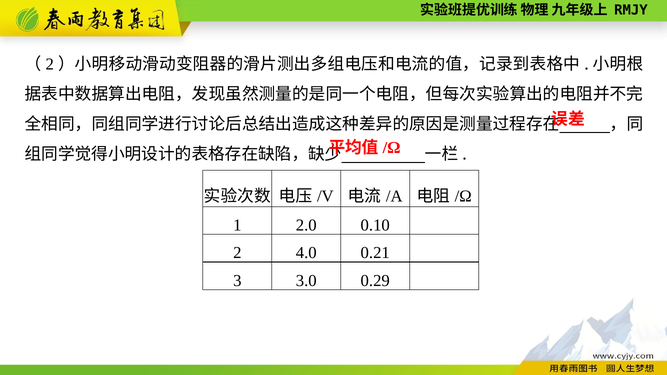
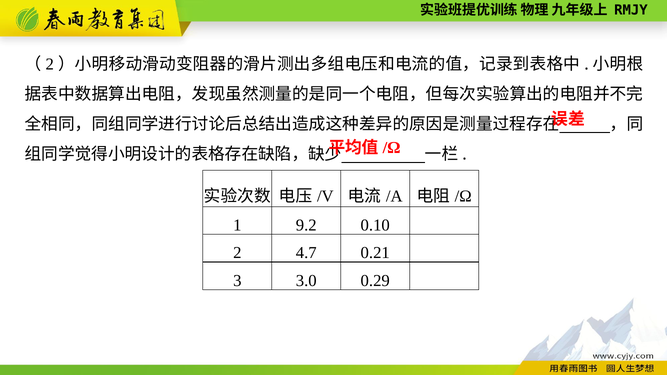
2.0: 2.0 -> 9.2
4.0: 4.0 -> 4.7
